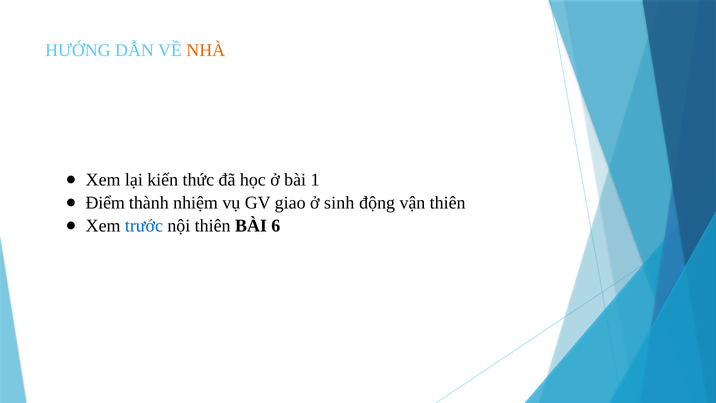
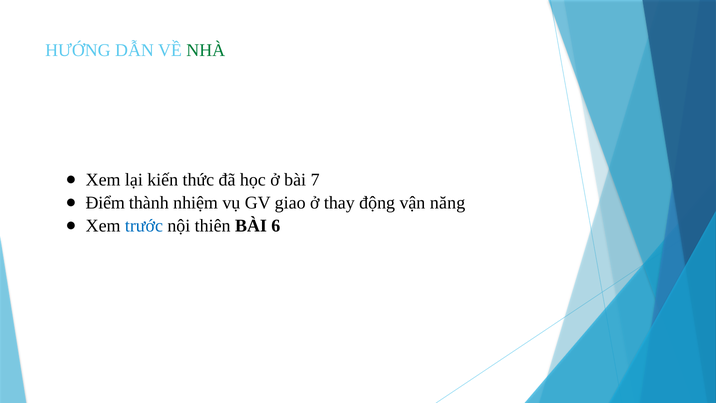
NHÀ colour: orange -> green
1: 1 -> 7
sinh: sinh -> thay
vận thiên: thiên -> năng
